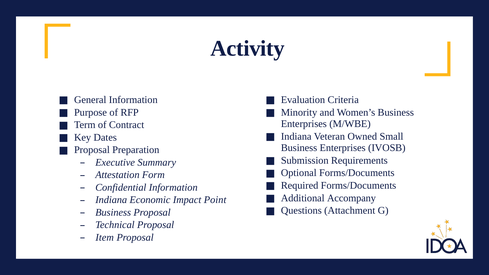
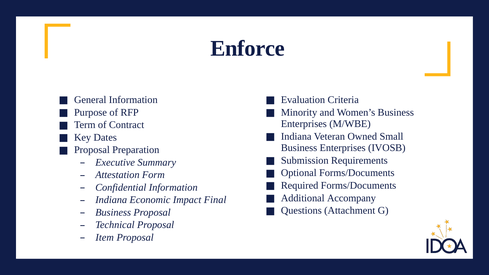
Activity: Activity -> Enforce
Point: Point -> Final
